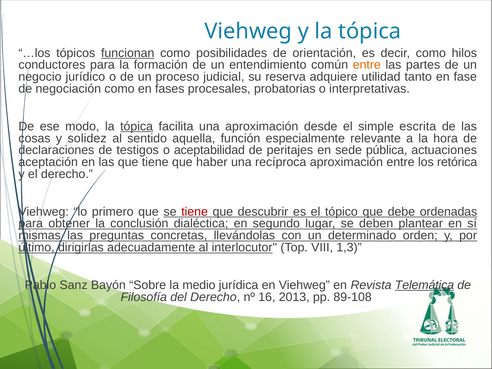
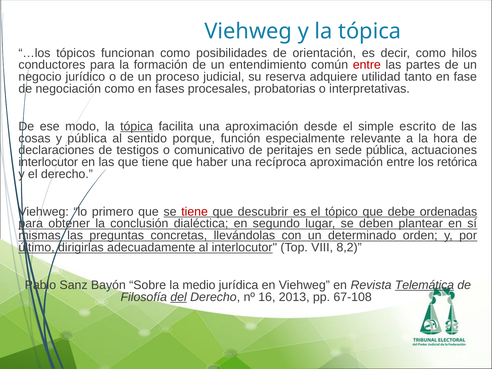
funcionan underline: present -> none
entre at (367, 65) colour: orange -> red
escrita: escrita -> escrito
y solidez: solidez -> pública
aquella: aquella -> porque
aceptabilidad: aceptabilidad -> comunicativo
aceptación at (48, 162): aceptación -> interlocutor
1,3: 1,3 -> 8,2
del underline: none -> present
89-108: 89-108 -> 67-108
